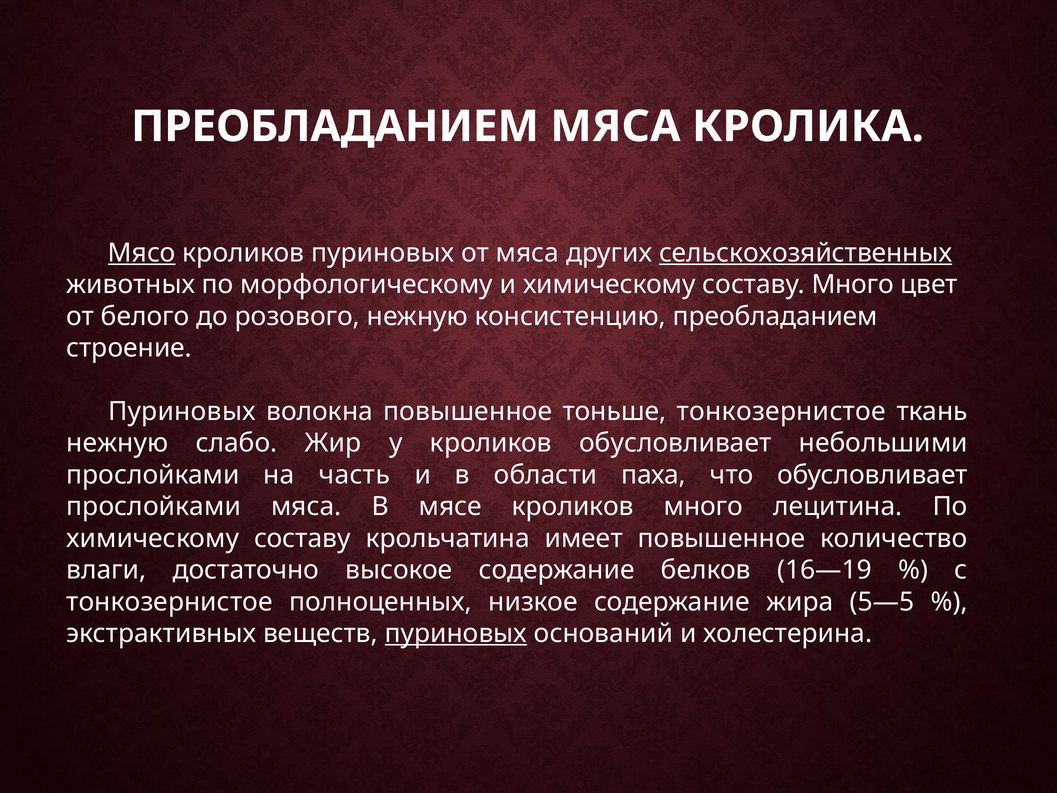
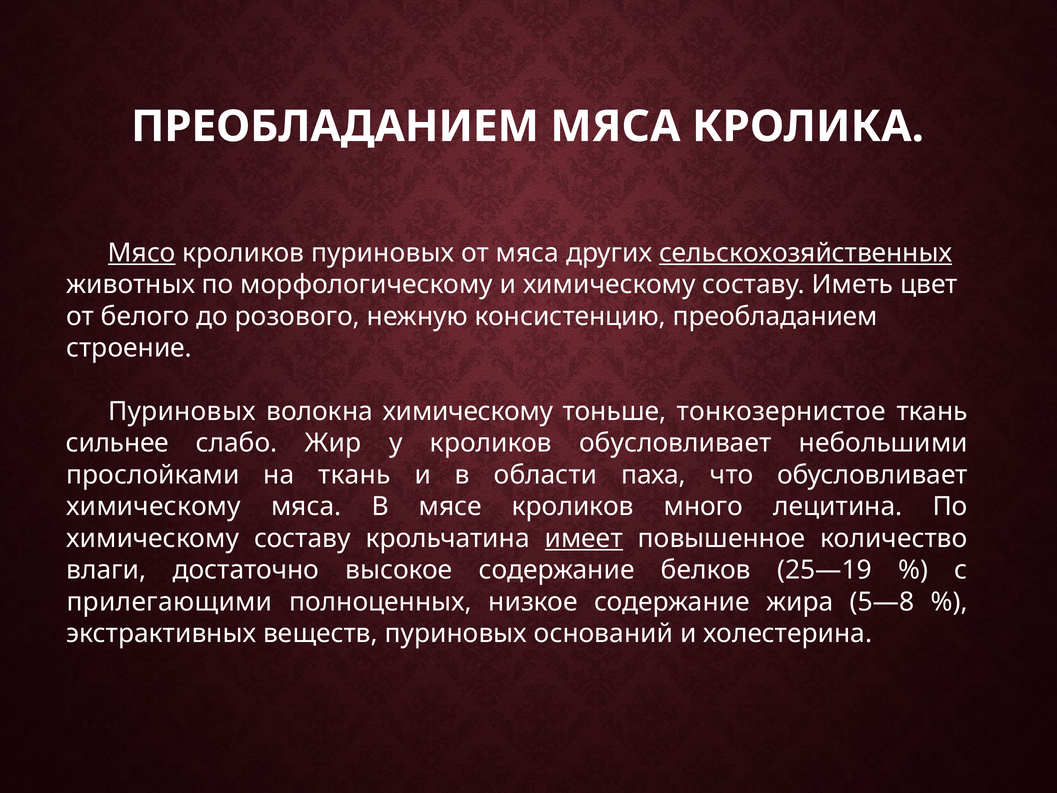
составу Много: Много -> Иметь
волокна повышенное: повышенное -> химическому
нежную at (117, 443): нежную -> сильнее
на часть: часть -> ткань
прослойками at (154, 506): прослойками -> химическому
имеет underline: none -> present
16—19: 16—19 -> 25—19
тонкозернистое at (169, 602): тонкозернистое -> прилегающими
5—5: 5—5 -> 5—8
пуриновых at (456, 633) underline: present -> none
